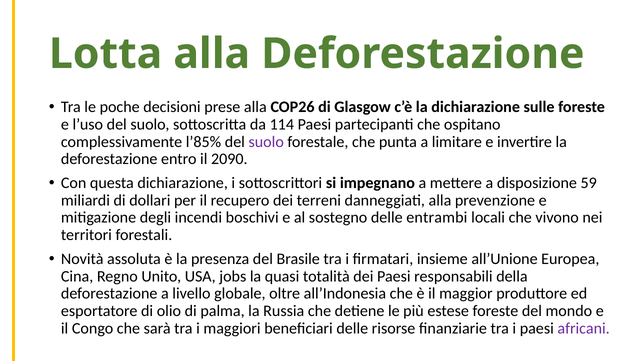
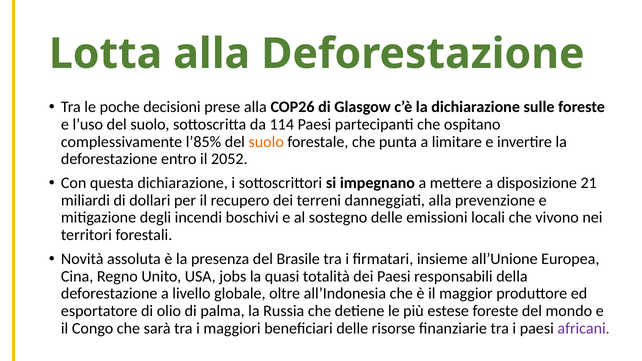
suolo at (266, 142) colour: purple -> orange
2090: 2090 -> 2052
59: 59 -> 21
entrambi: entrambi -> emissioni
